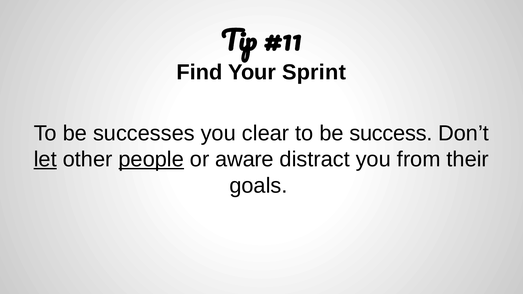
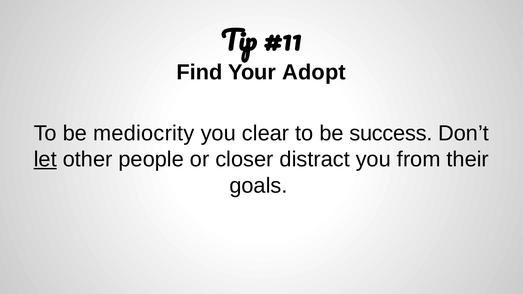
Sprint: Sprint -> Adopt
successes: successes -> mediocrity
people underline: present -> none
aware: aware -> closer
